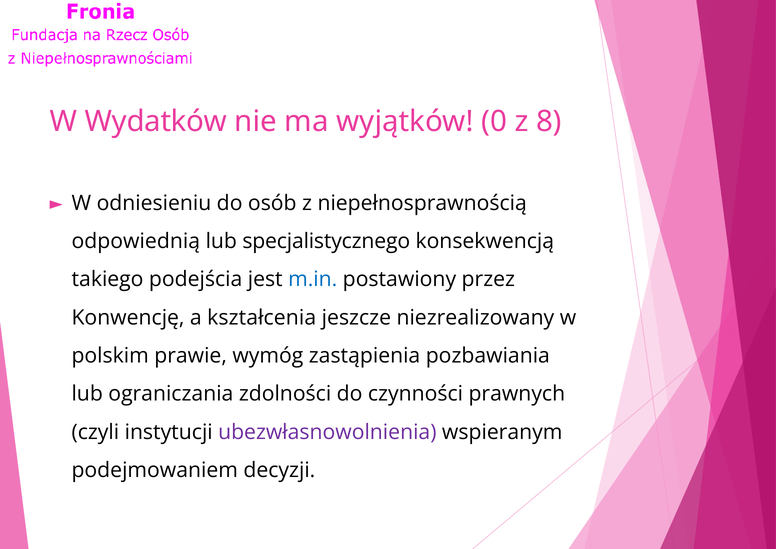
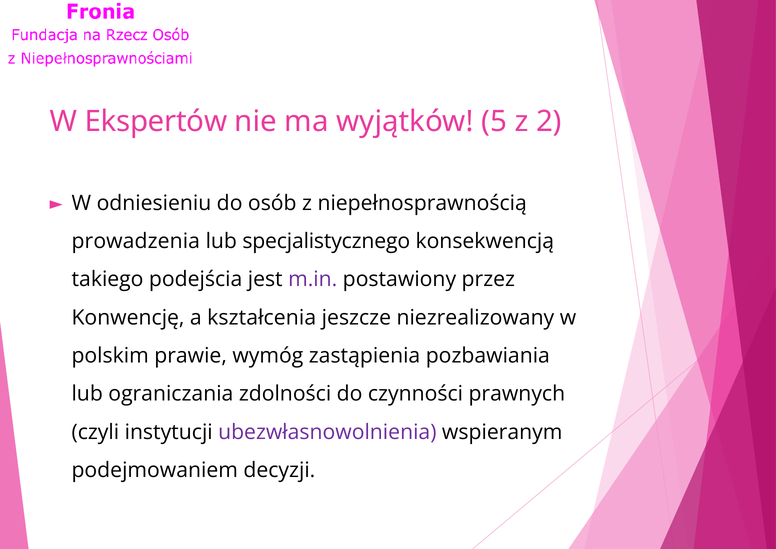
Wydatków: Wydatków -> Ekspertów
0: 0 -> 5
8: 8 -> 2
odpowiednią: odpowiednią -> prowadzenia
m.in colour: blue -> purple
